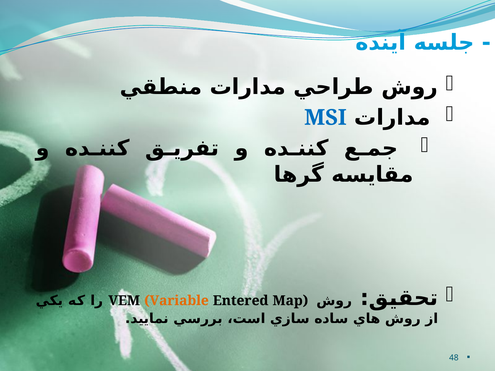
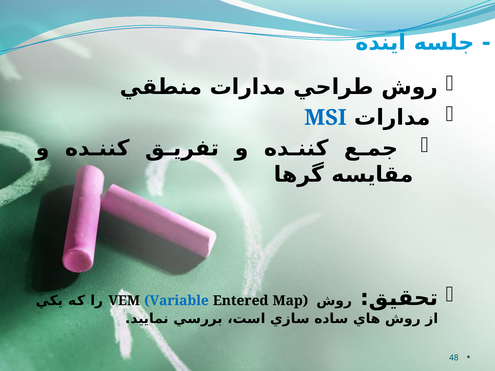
Variable colour: orange -> blue
